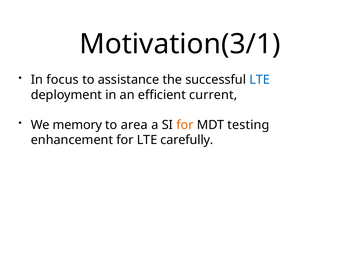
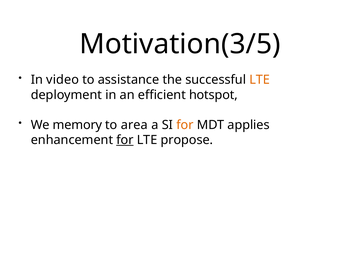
Motivation(3/1: Motivation(3/1 -> Motivation(3/5
focus: focus -> video
LTE at (260, 80) colour: blue -> orange
current: current -> hotspot
testing: testing -> applies
for at (125, 140) underline: none -> present
carefully: carefully -> propose
